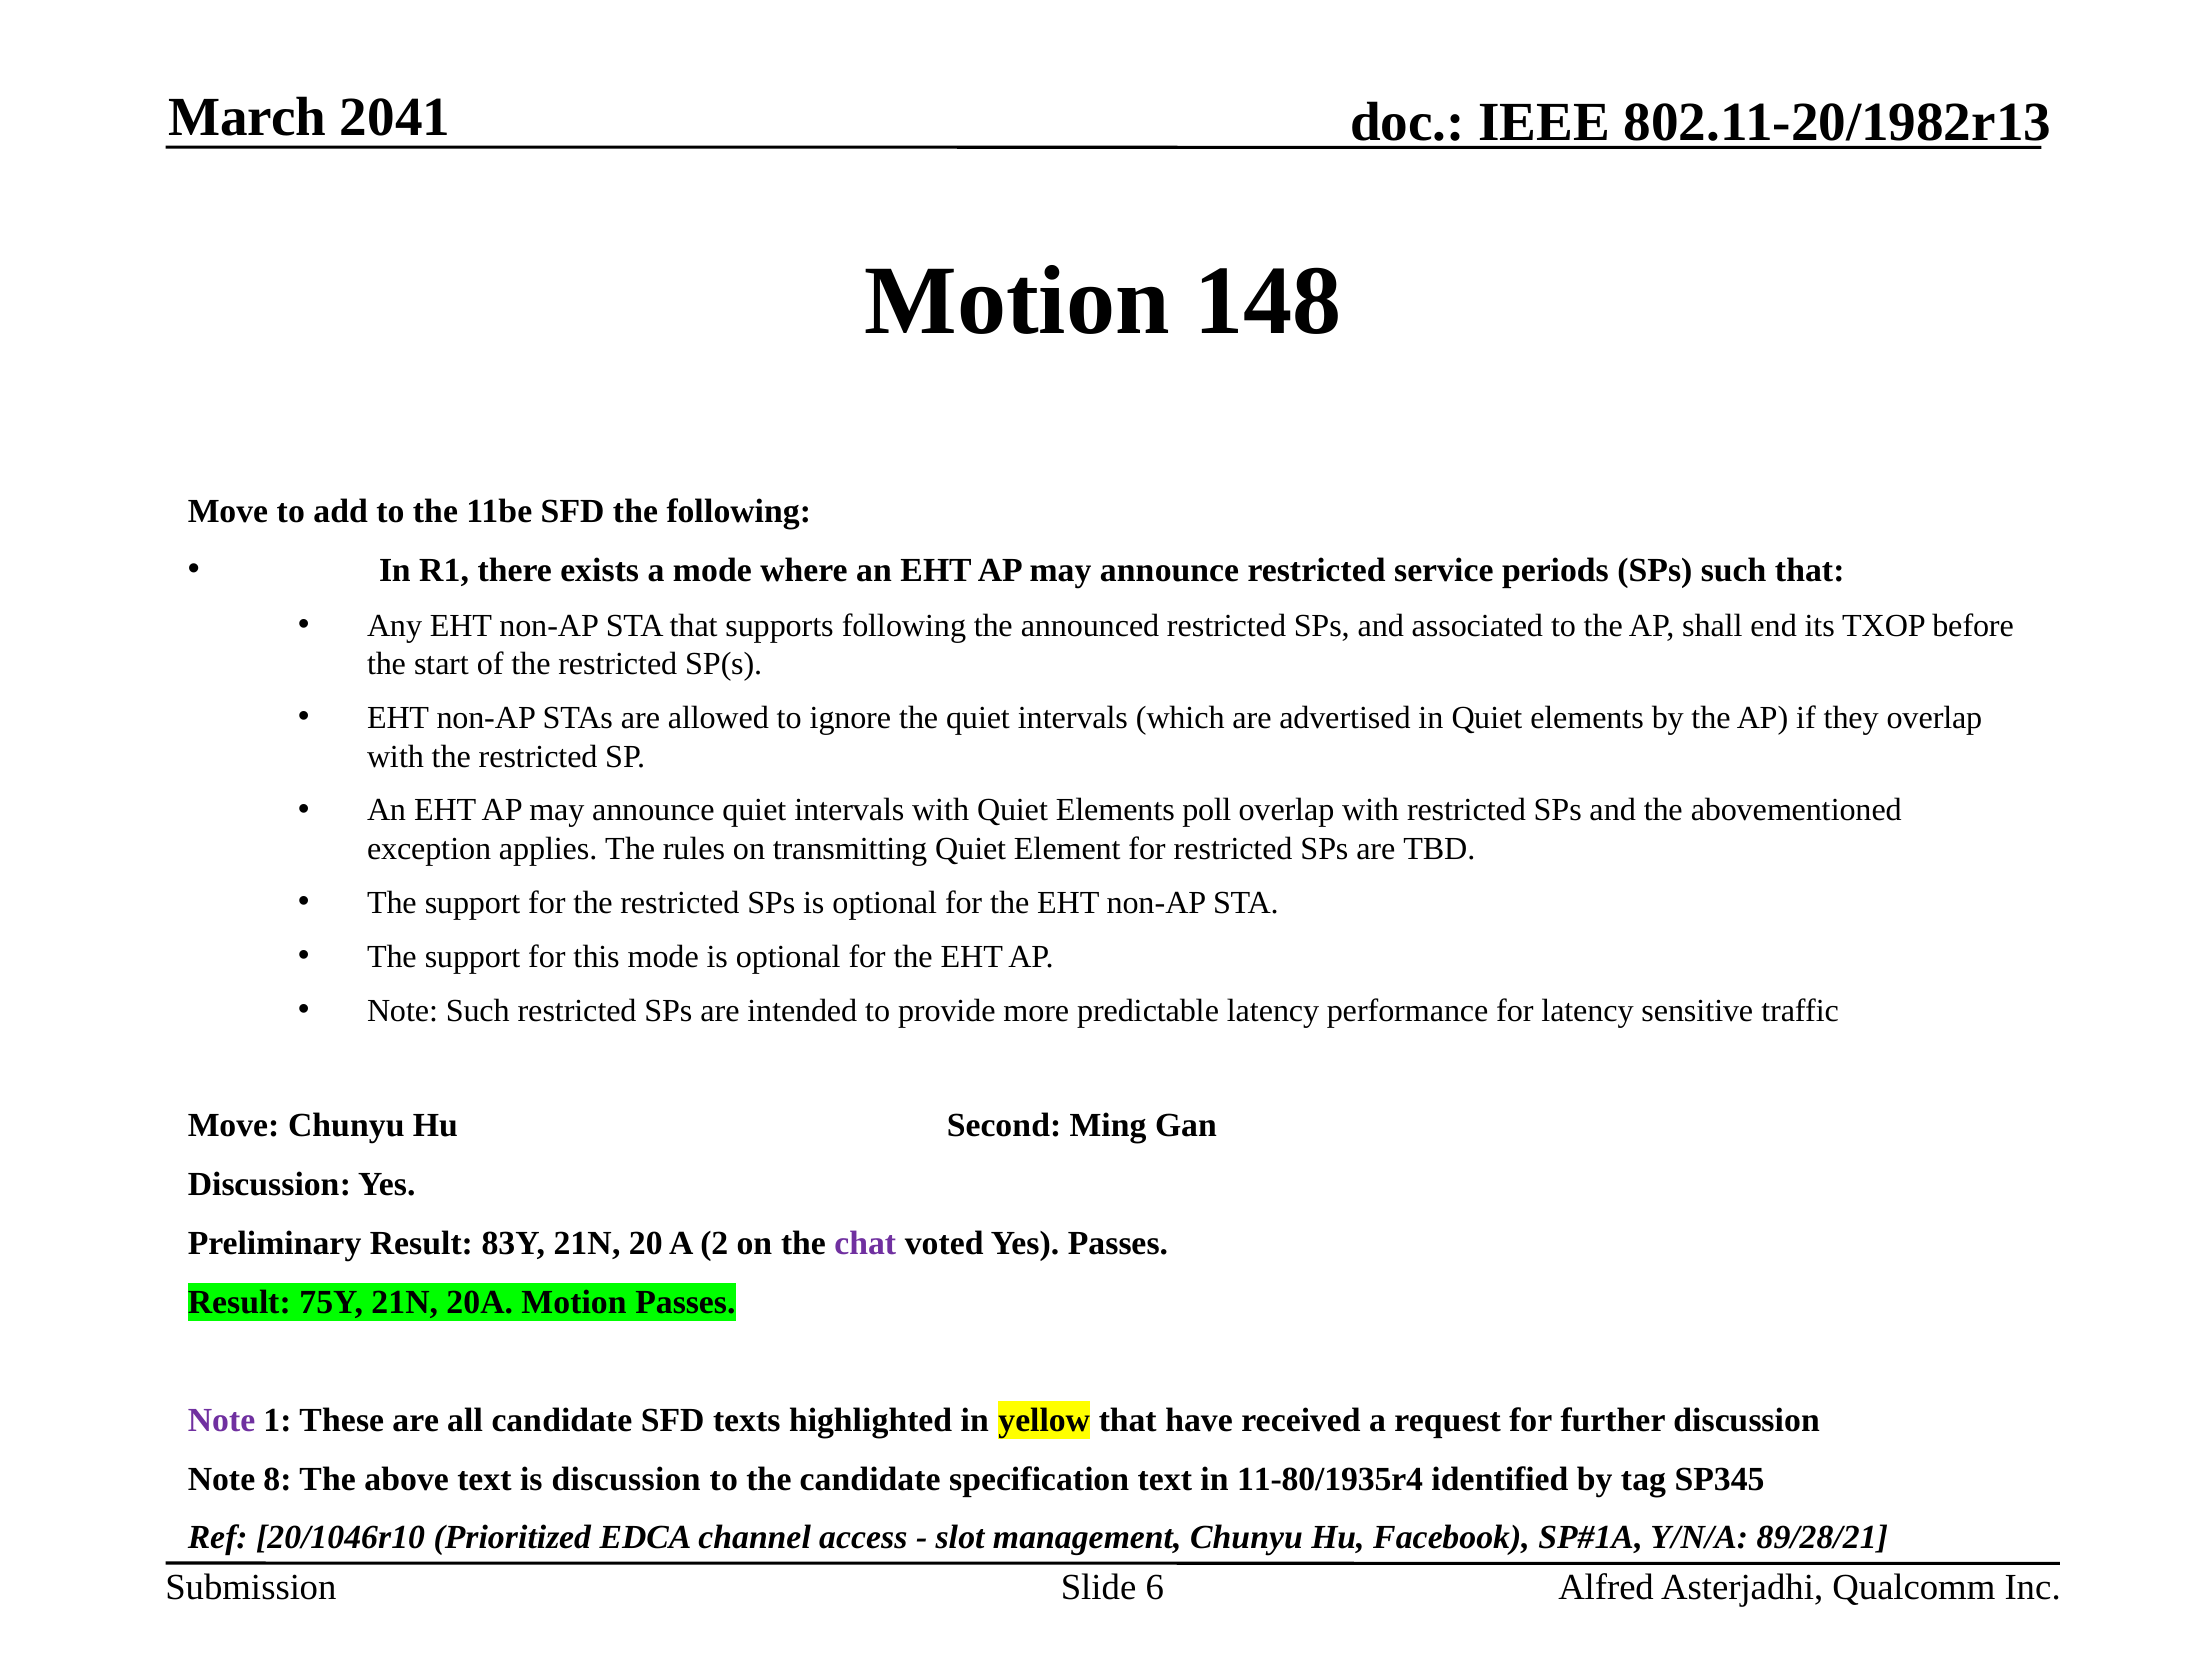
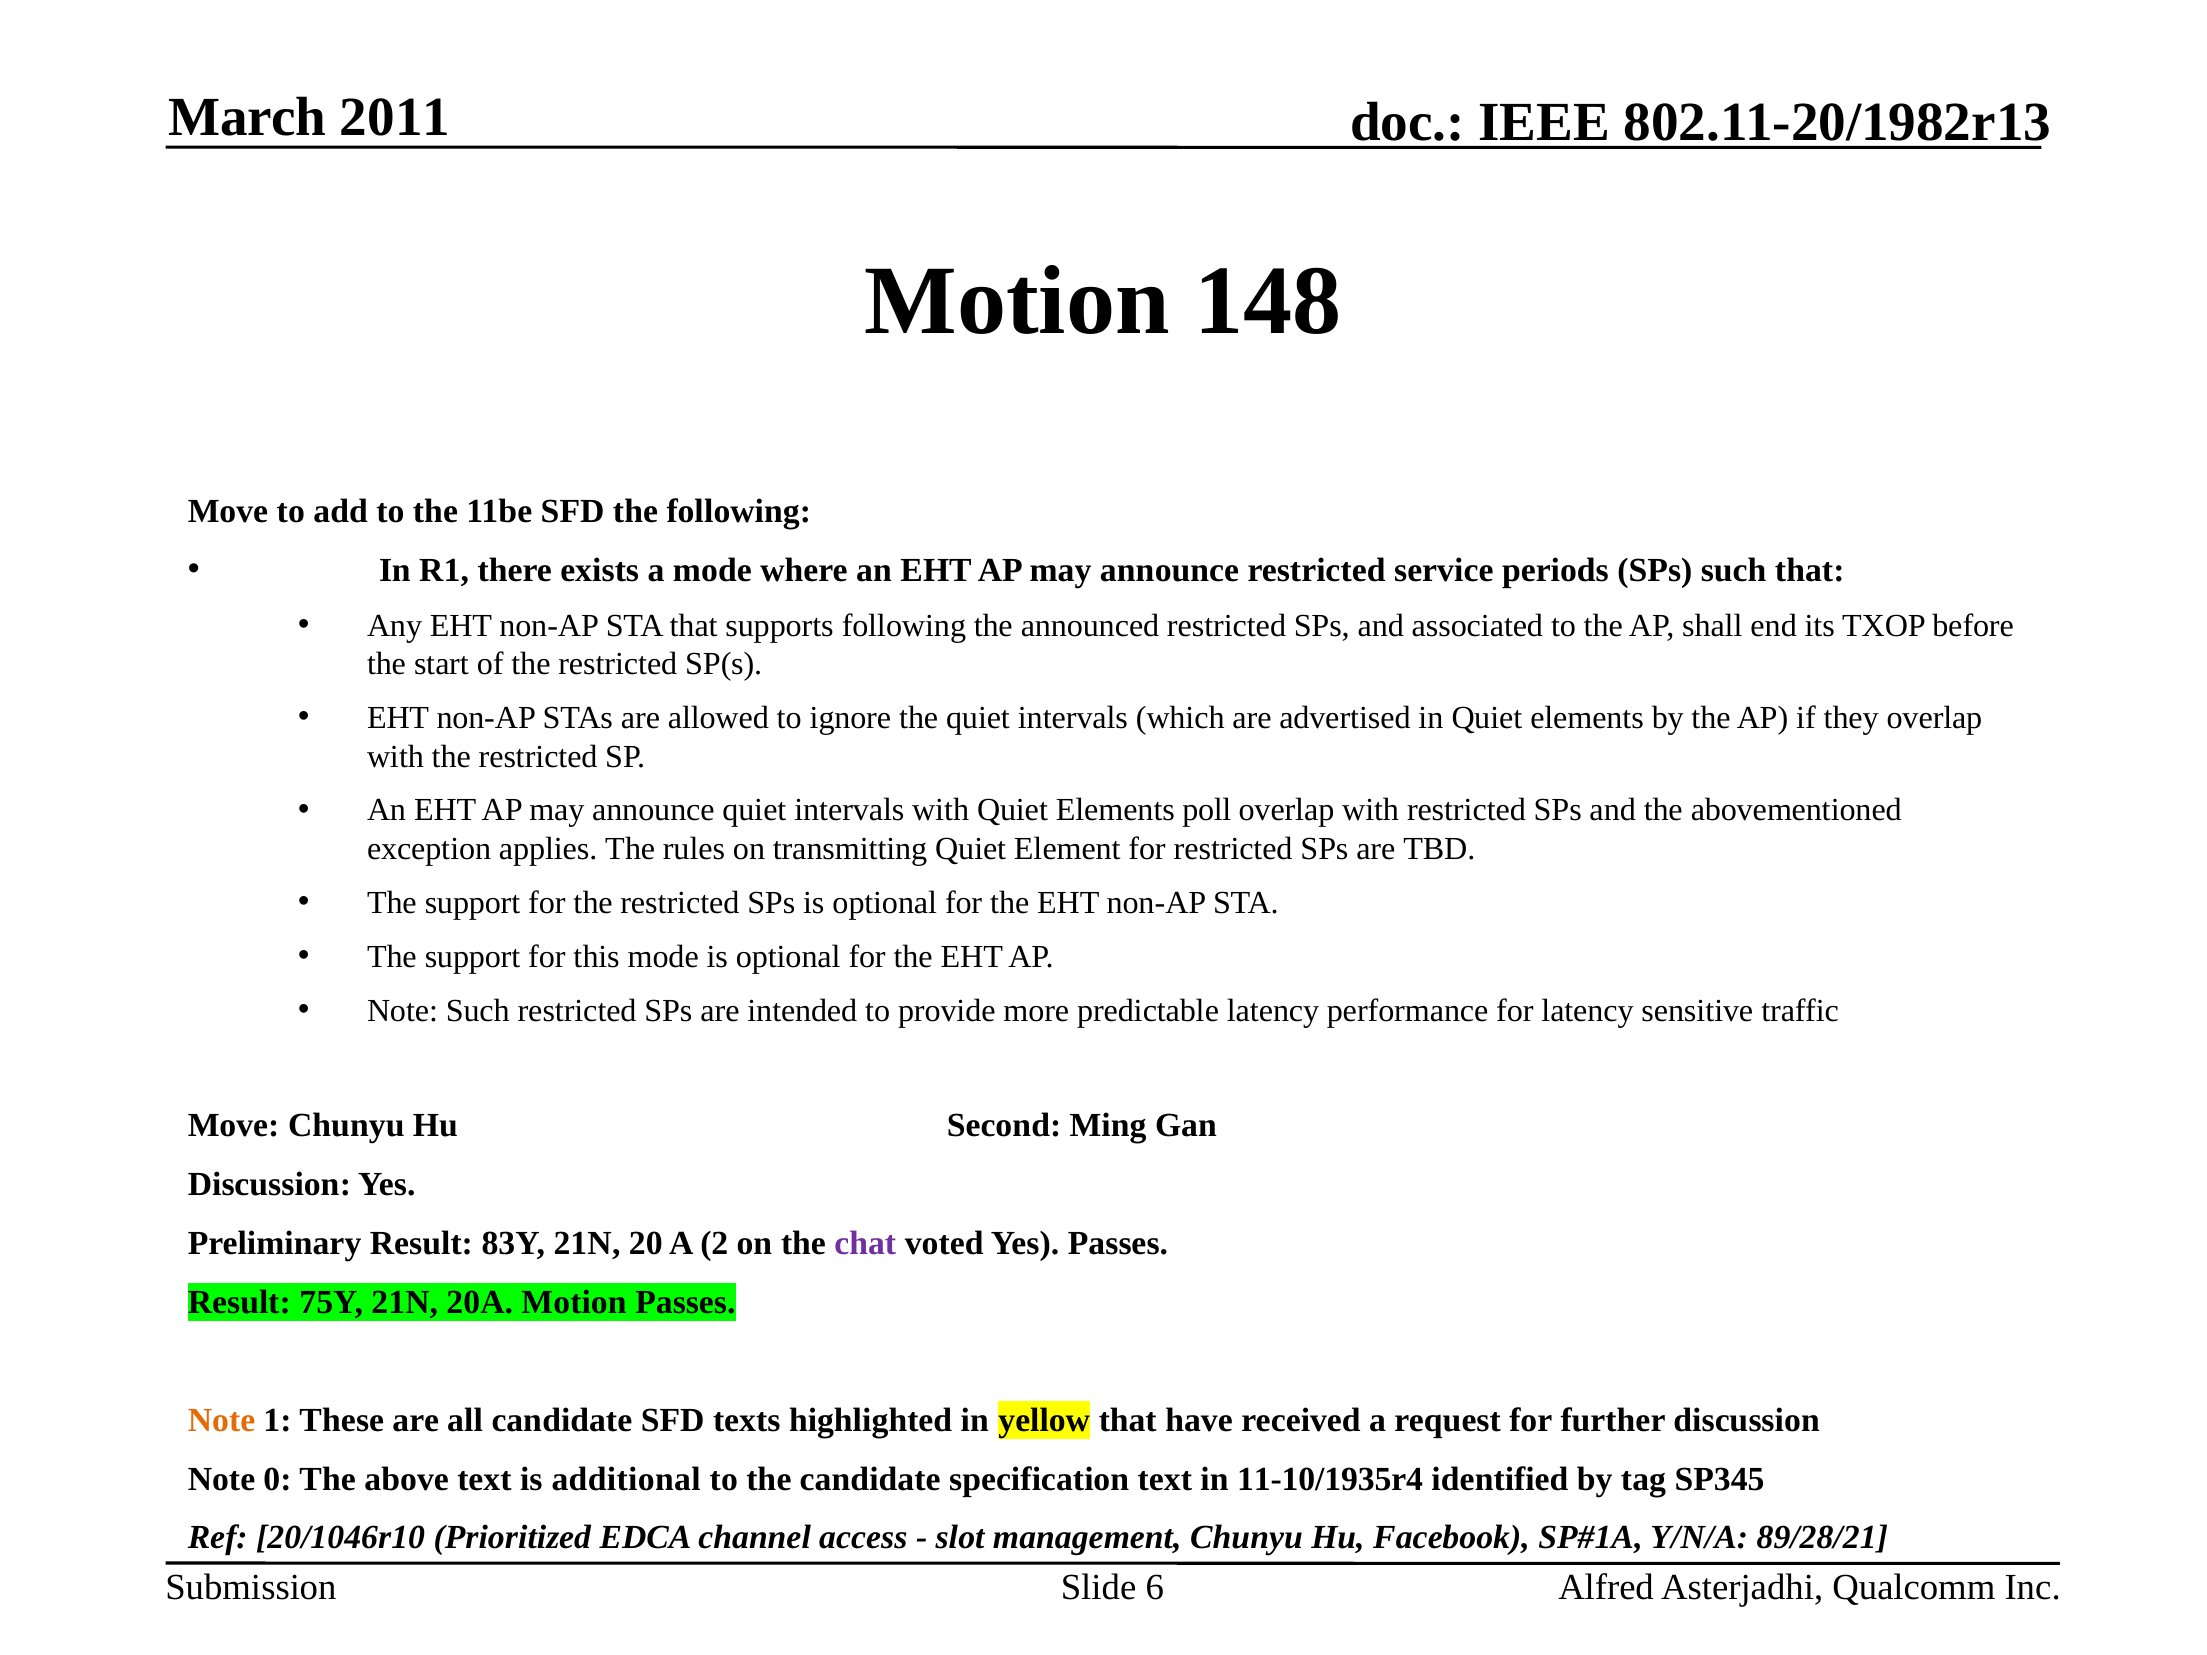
2041: 2041 -> 2011
Note at (221, 1420) colour: purple -> orange
8: 8 -> 0
is discussion: discussion -> additional
11-80/1935r4: 11-80/1935r4 -> 11-10/1935r4
